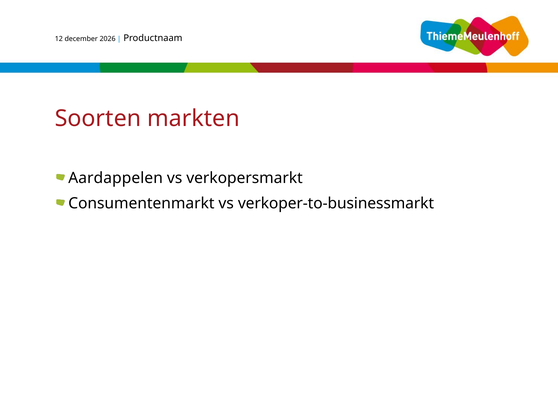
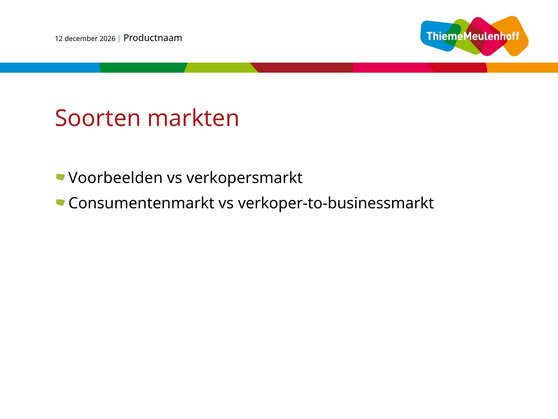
Aardappelen: Aardappelen -> Voorbeelden
